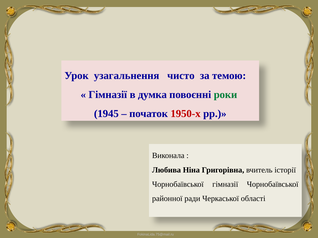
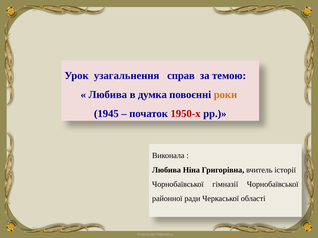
чисто: чисто -> справ
Гімназії at (108, 95): Гімназії -> Любива
роки colour: green -> orange
